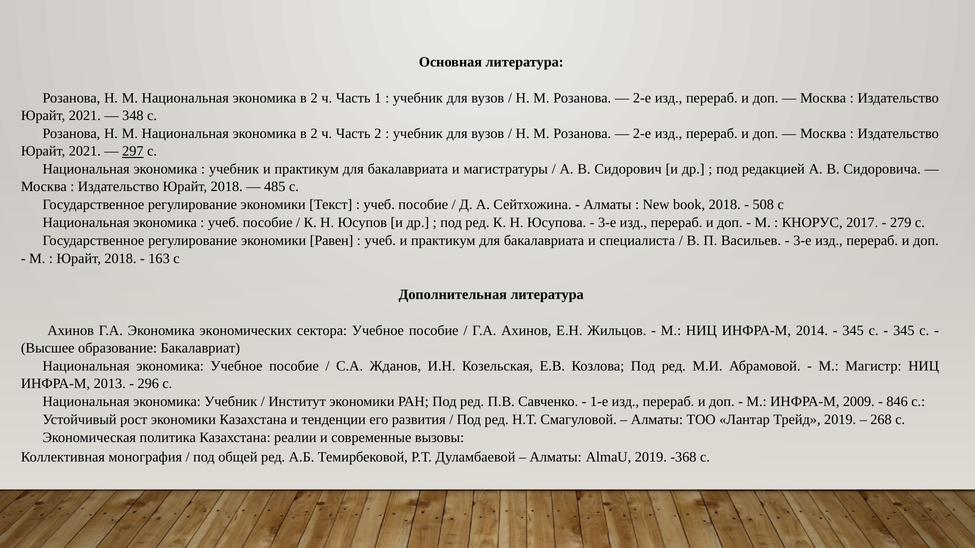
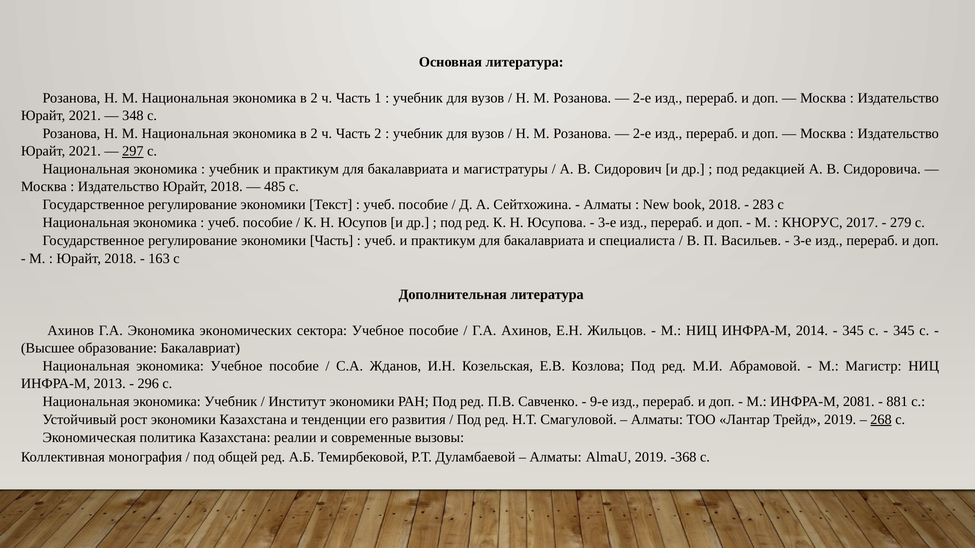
508: 508 -> 283
экономики Равен: Равен -> Часть
1-e: 1-e -> 9-e
2009: 2009 -> 2081
846: 846 -> 881
268 underline: none -> present
